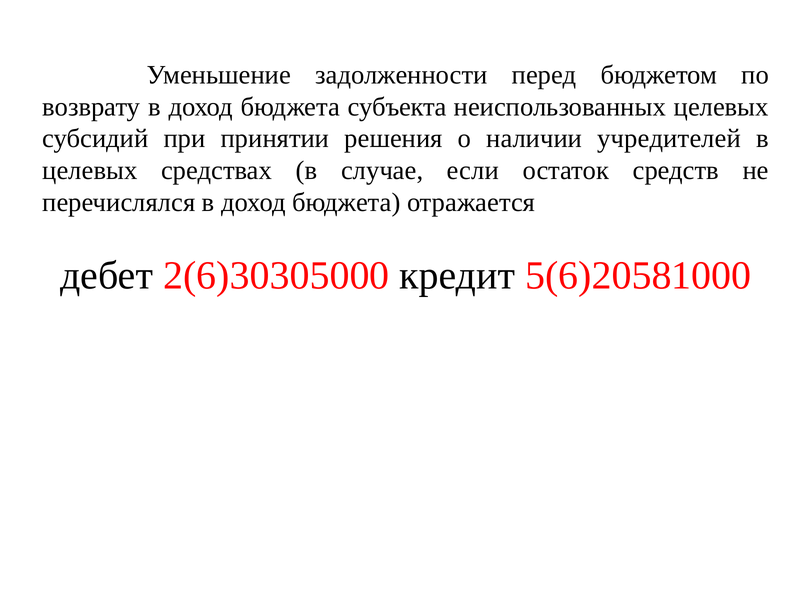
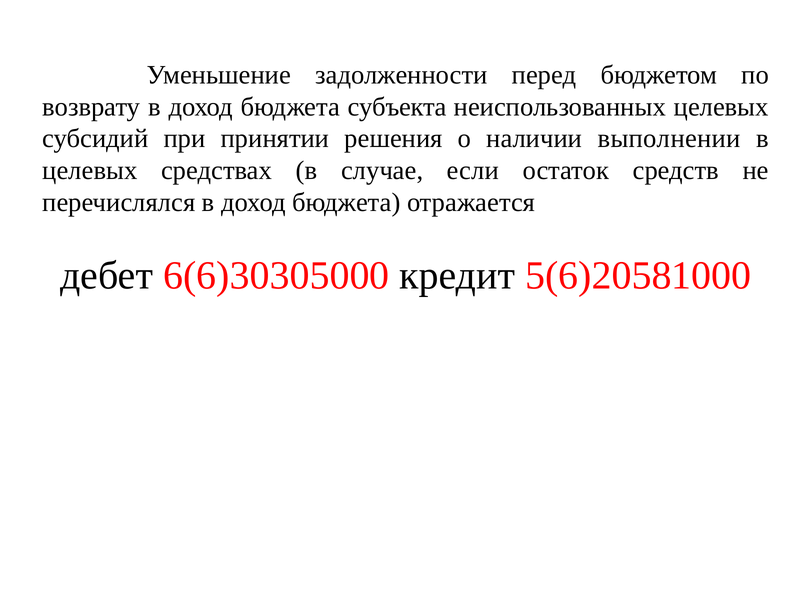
учредителей: учредителей -> выполнении
2(6)30305000: 2(6)30305000 -> 6(6)30305000
